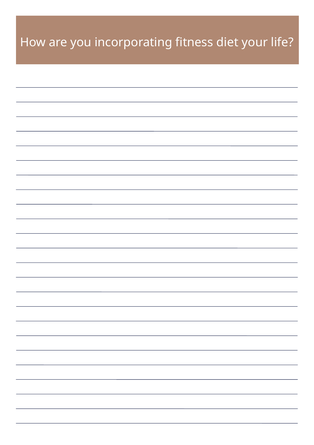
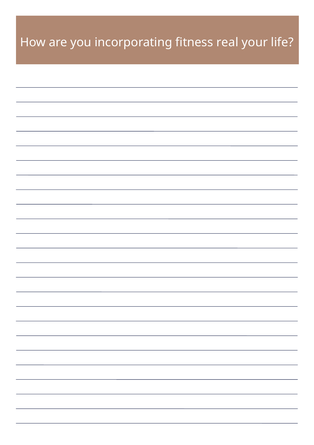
diet: diet -> real
